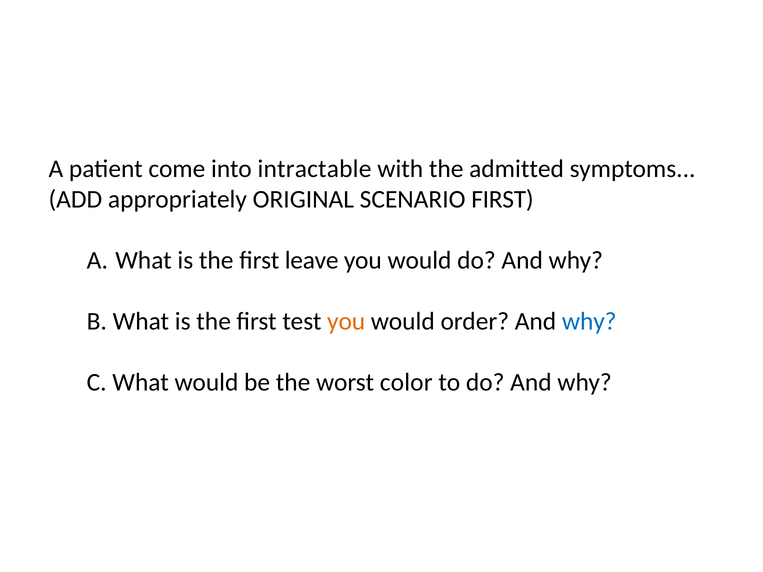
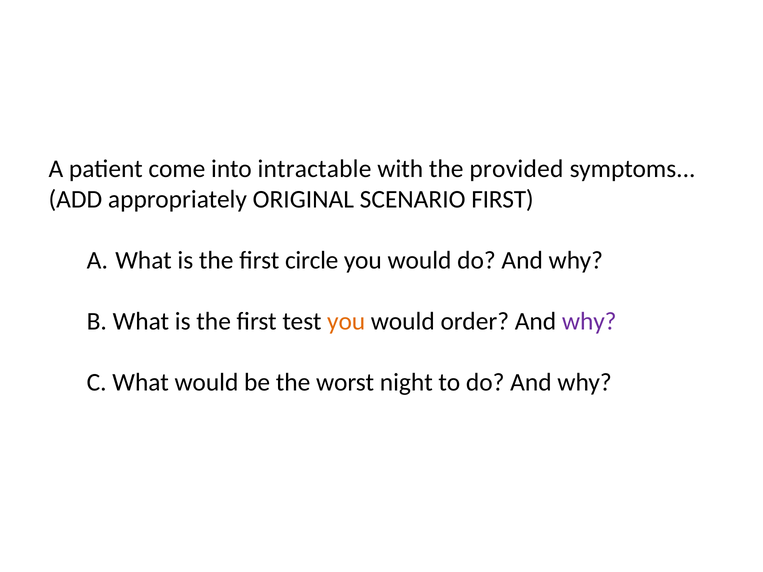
admitted: admitted -> provided
leave: leave -> circle
why at (589, 321) colour: blue -> purple
color: color -> night
